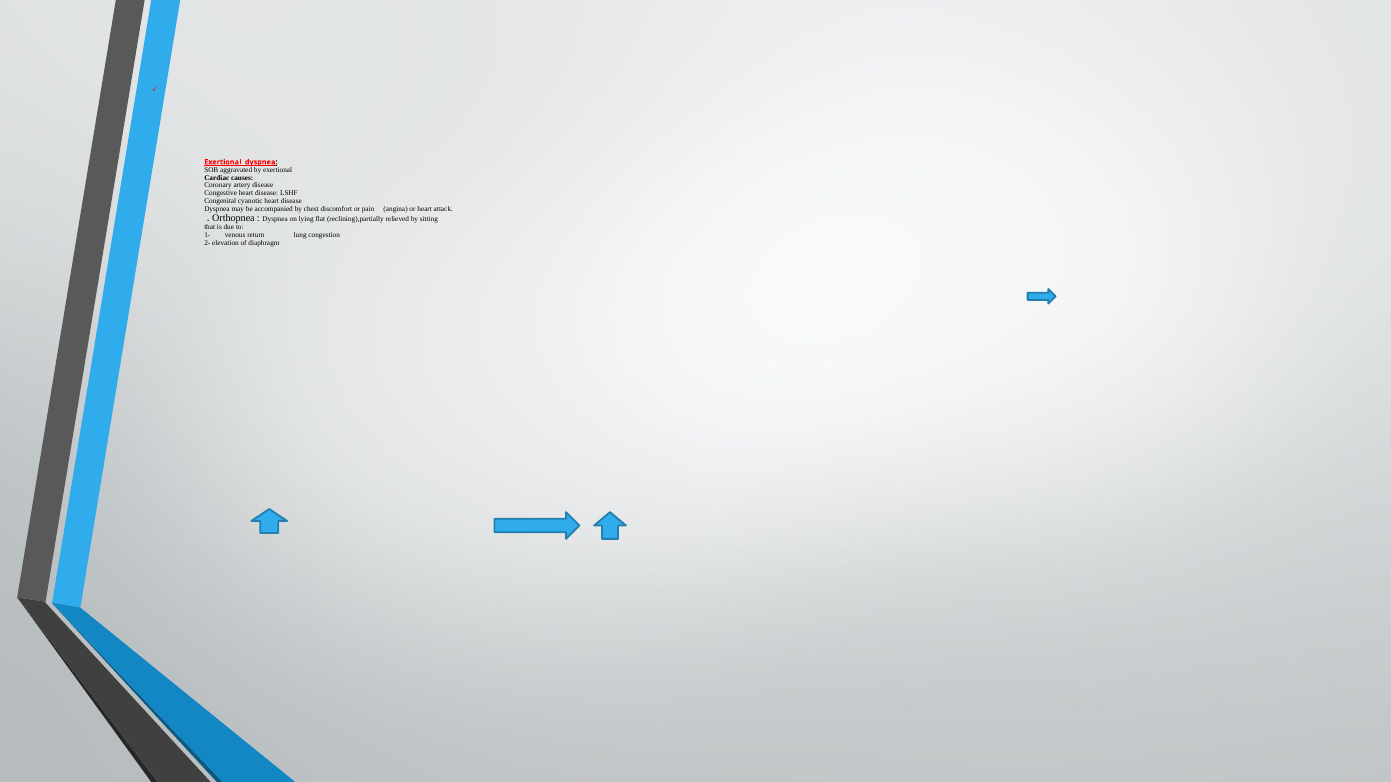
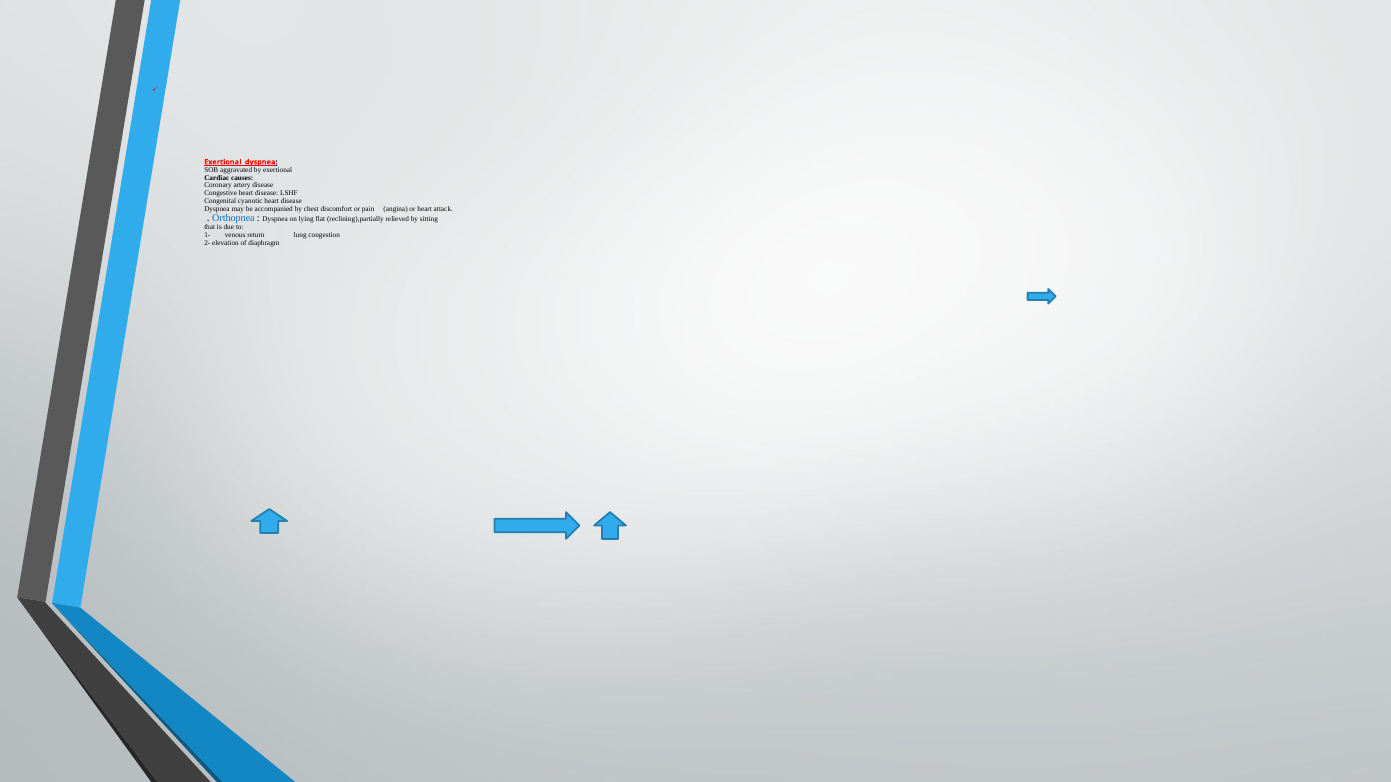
Orthopnea colour: black -> blue
